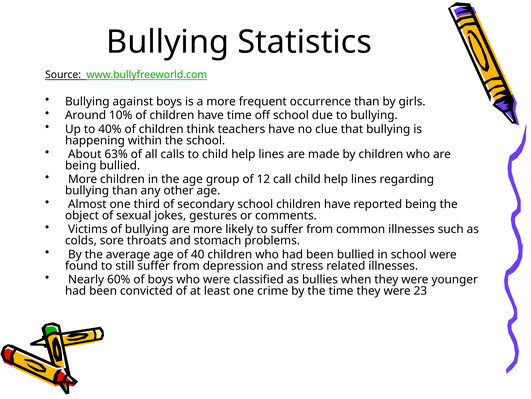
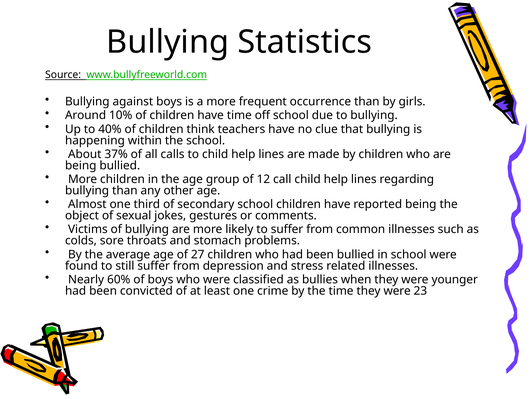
63%: 63% -> 37%
40: 40 -> 27
